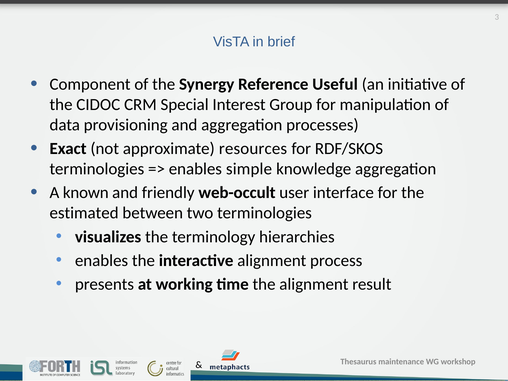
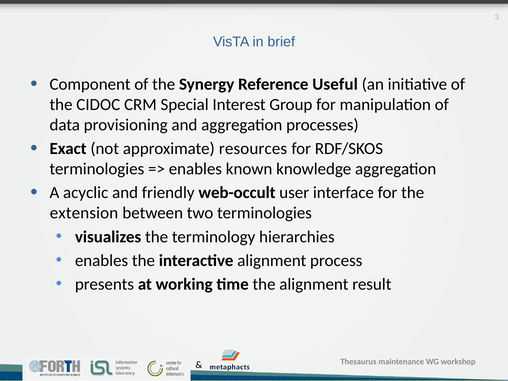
simple: simple -> known
known: known -> acyclic
estimated: estimated -> extension
